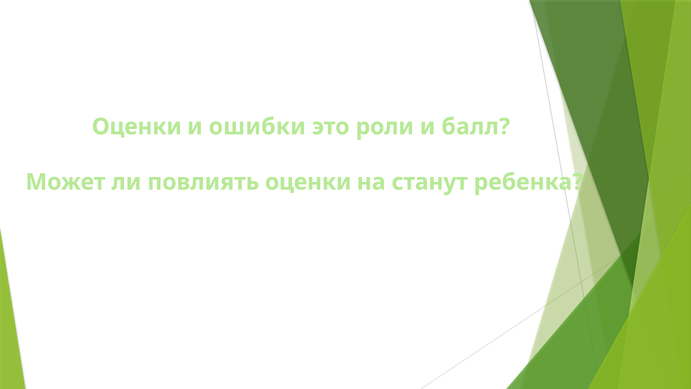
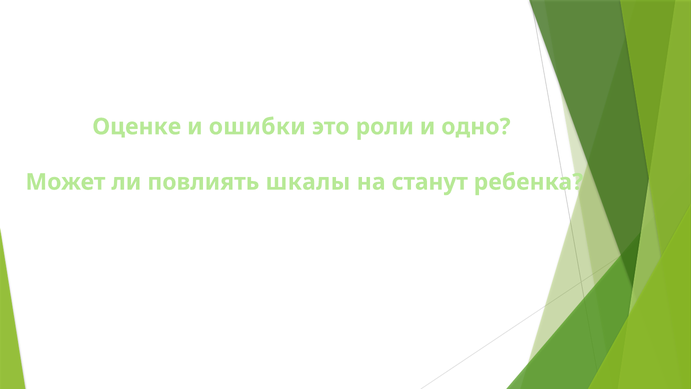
Оценки at (137, 127): Оценки -> Оценке
балл: балл -> одно
повлиять оценки: оценки -> шкалы
